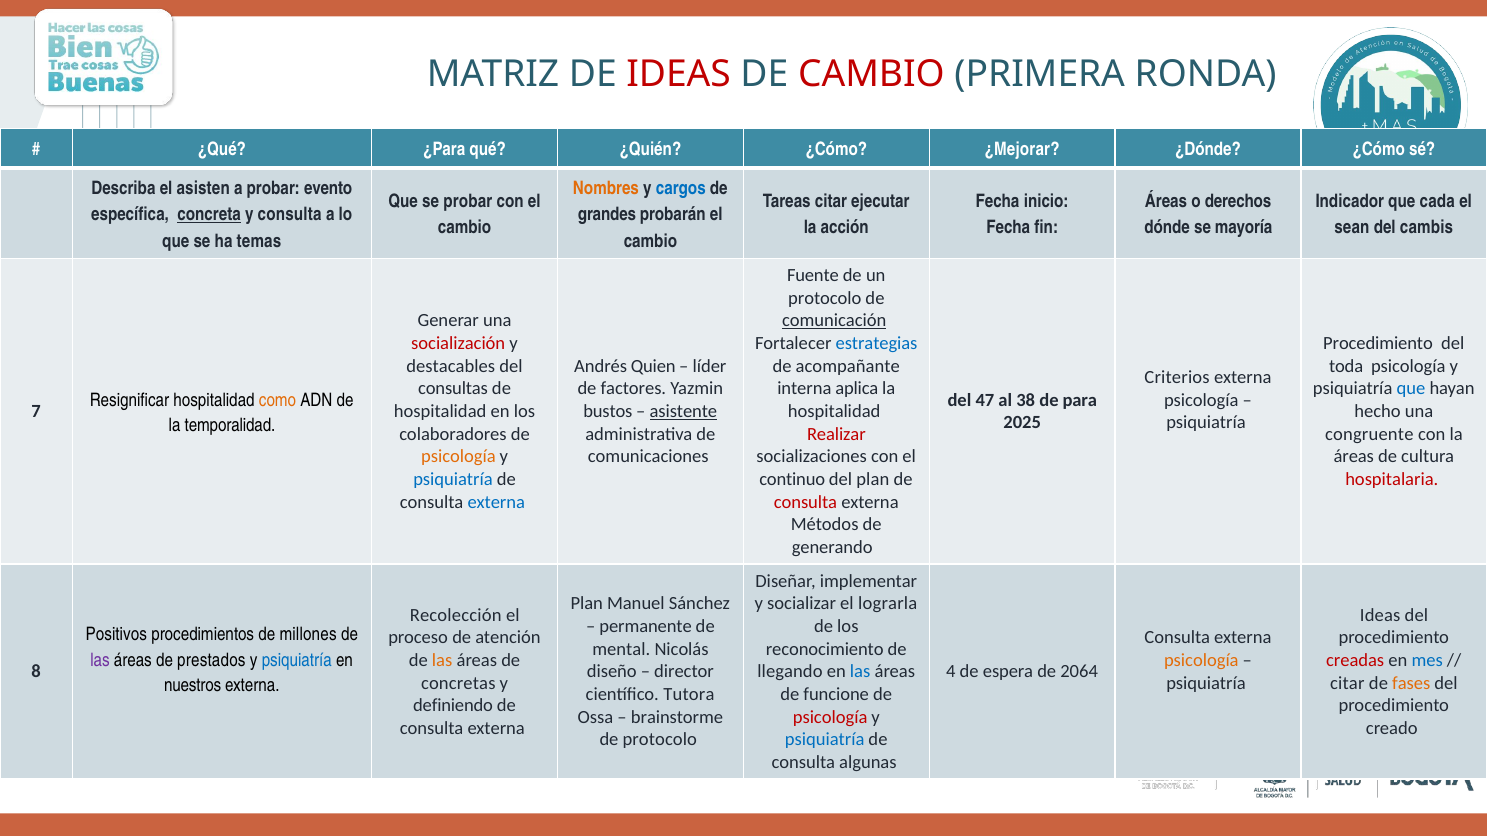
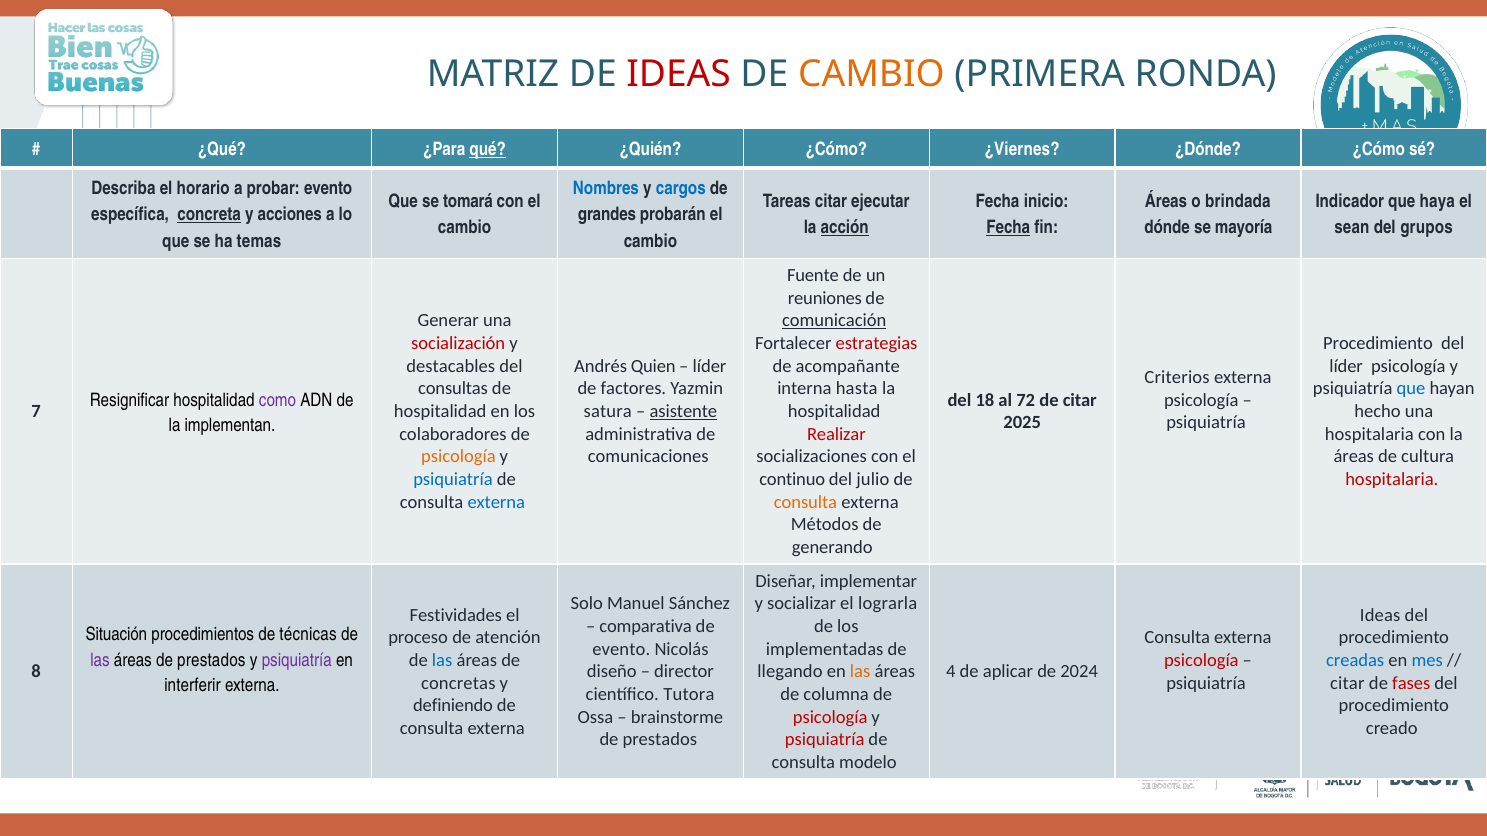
CAMBIO at (871, 74) colour: red -> orange
qué underline: none -> present
¿Mejorar: ¿Mejorar -> ¿Viernes
asisten: asisten -> horario
Nombres colour: orange -> blue
se probar: probar -> tomará
derechos: derechos -> brindada
cada: cada -> haya
y consulta: consulta -> acciones
acción underline: none -> present
Fecha at (1008, 228) underline: none -> present
cambis: cambis -> grupos
protocolo at (825, 298): protocolo -> reuniones
estrategias colour: blue -> red
toda at (1346, 366): toda -> líder
aplica: aplica -> hasta
47: 47 -> 18
38: 38 -> 72
de para: para -> citar
como colour: orange -> purple
bustos: bustos -> satura
temporalidad: temporalidad -> implementan
congruente at (1369, 434): congruente -> hospitalaria
del plan: plan -> julio
consulta at (805, 502) colour: red -> orange
Plan at (587, 604): Plan -> Solo
Recolección: Recolección -> Festividades
permanente: permanente -> comparativa
Positivos: Positivos -> Situación
millones: millones -> técnicas
mental at (621, 649): mental -> evento
reconocimiento: reconocimiento -> implementadas
las at (442, 661) colour: orange -> blue
psicología at (1201, 661) colour: orange -> red
creadas colour: red -> blue
psiquiatría at (297, 661) colour: blue -> purple
las at (860, 672) colour: blue -> orange
espera: espera -> aplicar
2064: 2064 -> 2024
fases colour: orange -> red
nuestros: nuestros -> interferir
funcione: funcione -> columna
protocolo at (660, 740): protocolo -> prestados
psiquiatría at (825, 740) colour: blue -> red
algunas: algunas -> modelo
